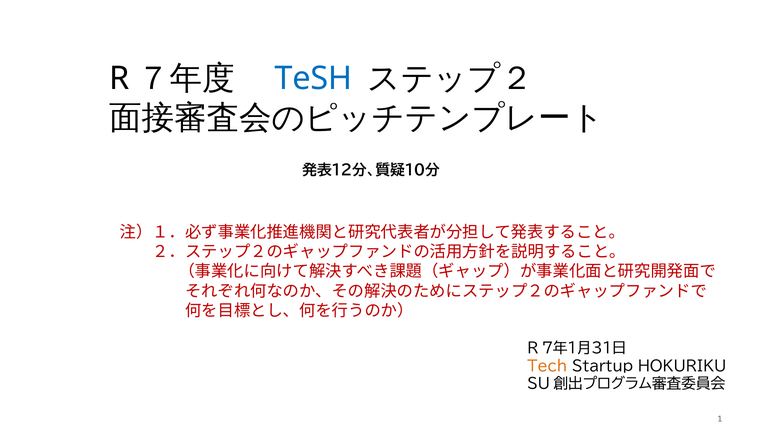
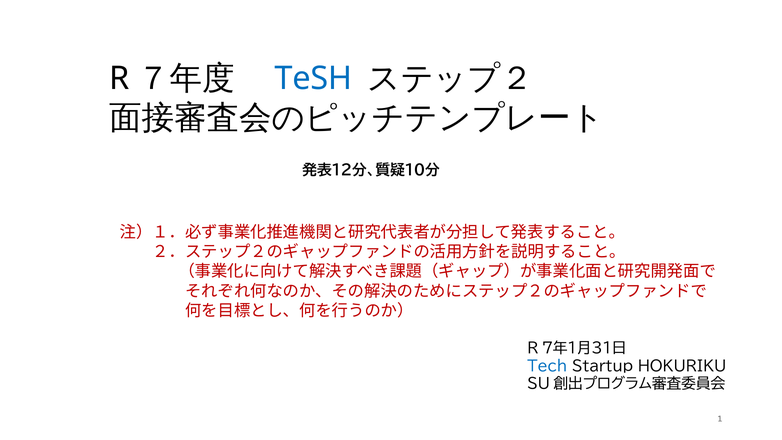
Tech colour: orange -> blue
